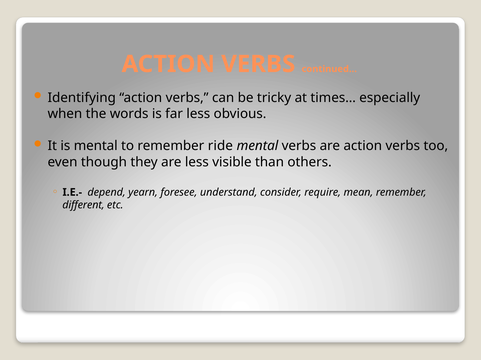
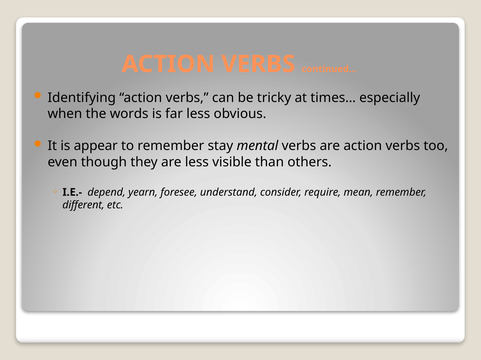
is mental: mental -> appear
ride: ride -> stay
